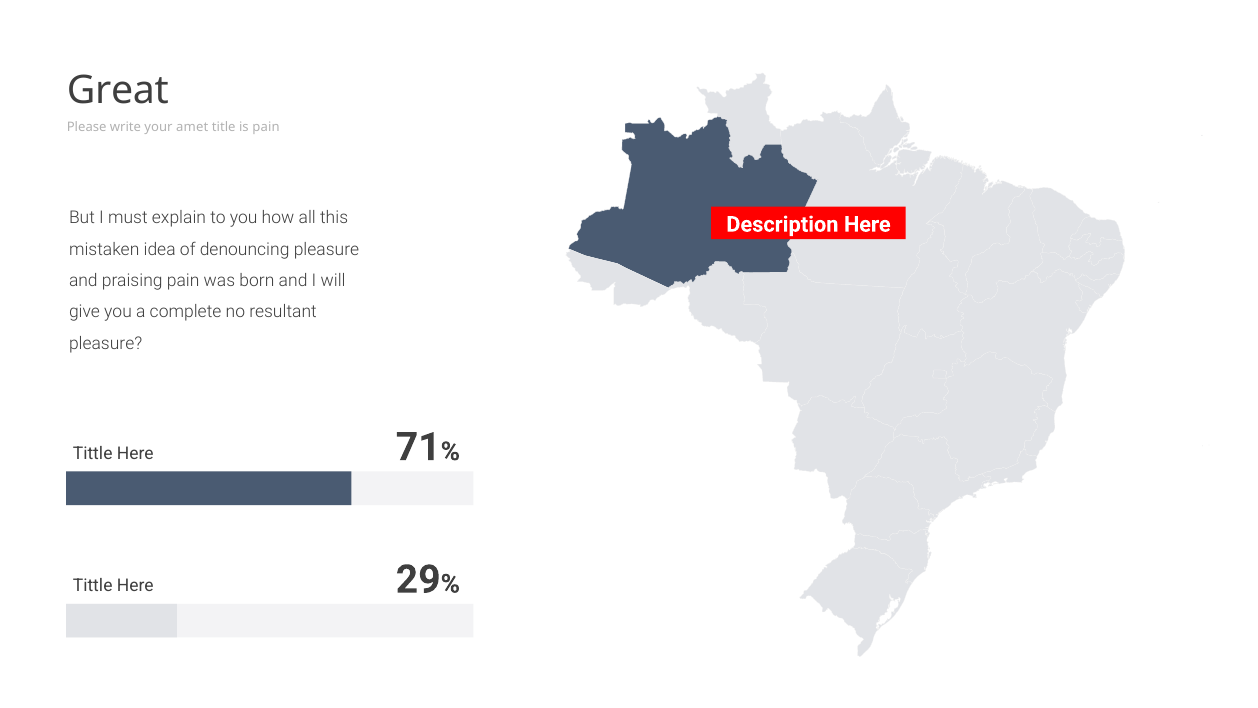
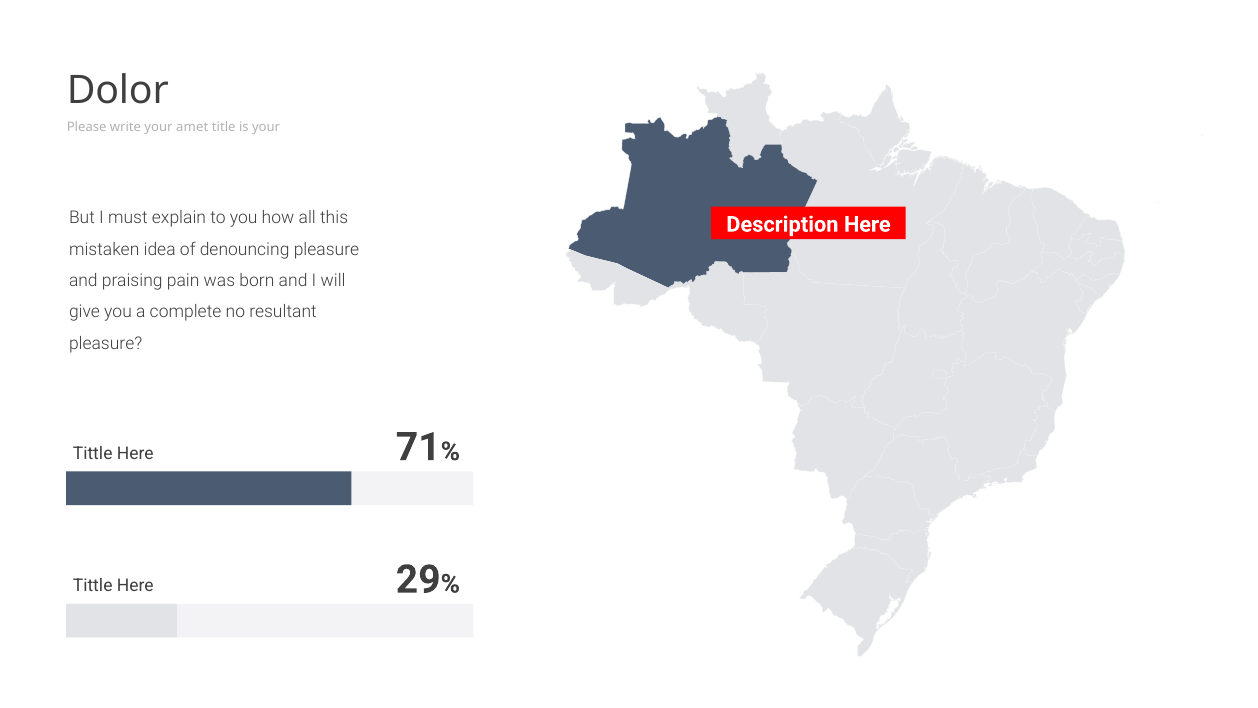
Great: Great -> Dolor
is pain: pain -> your
